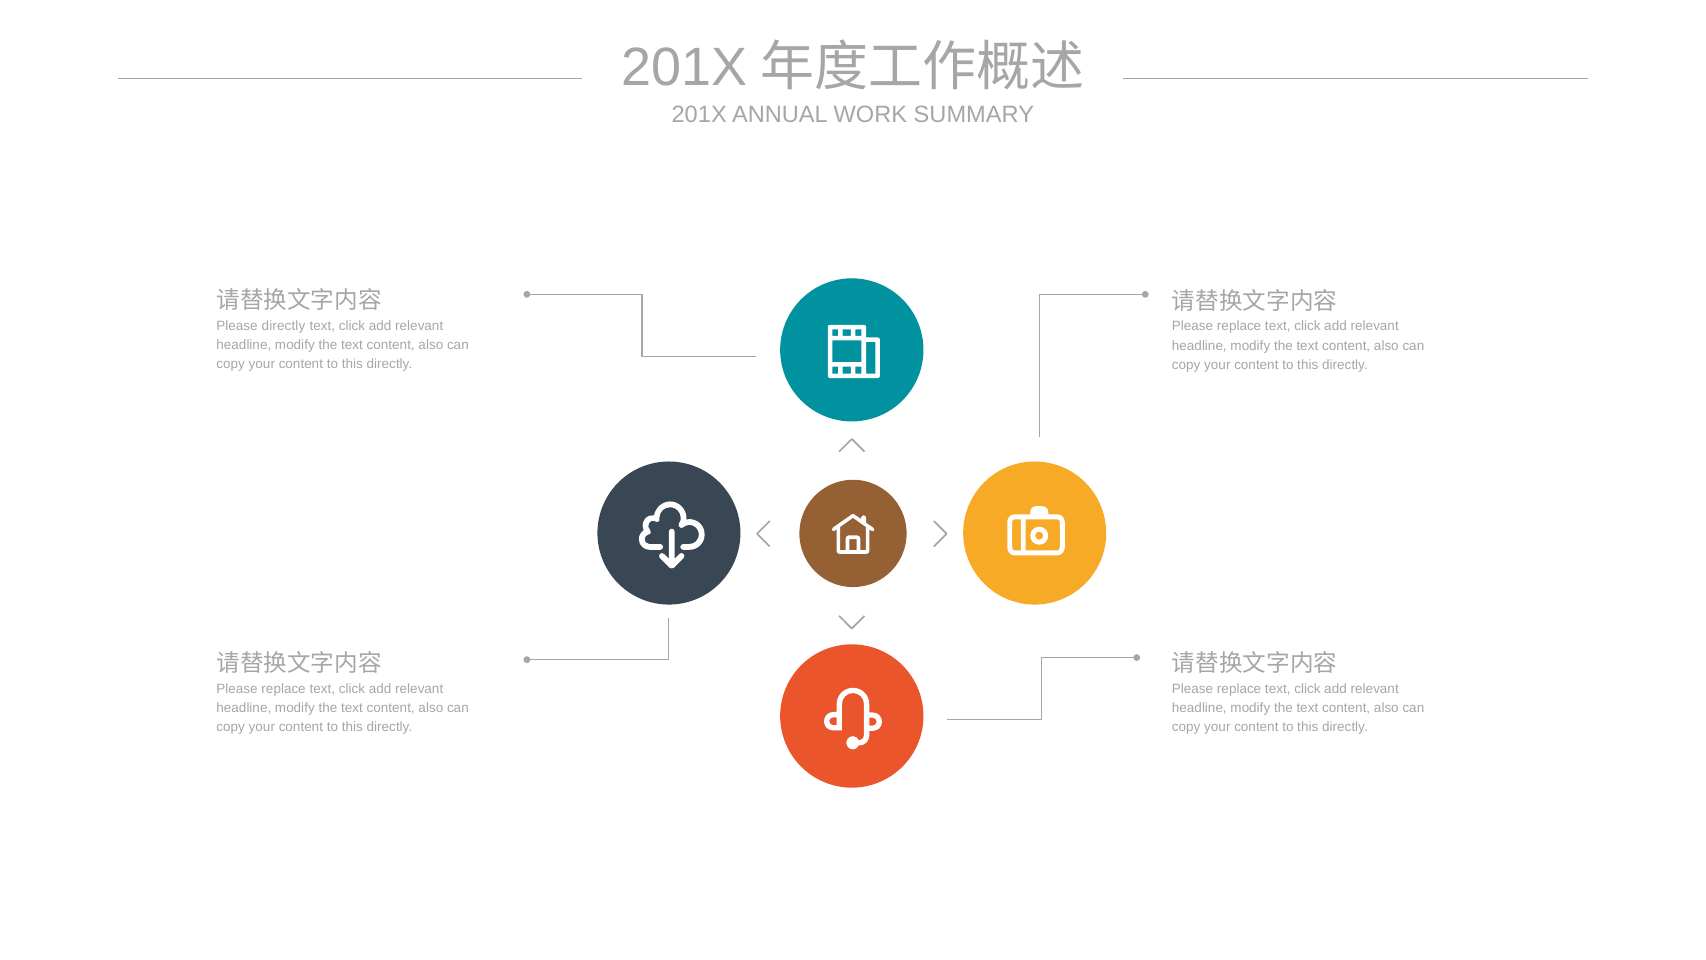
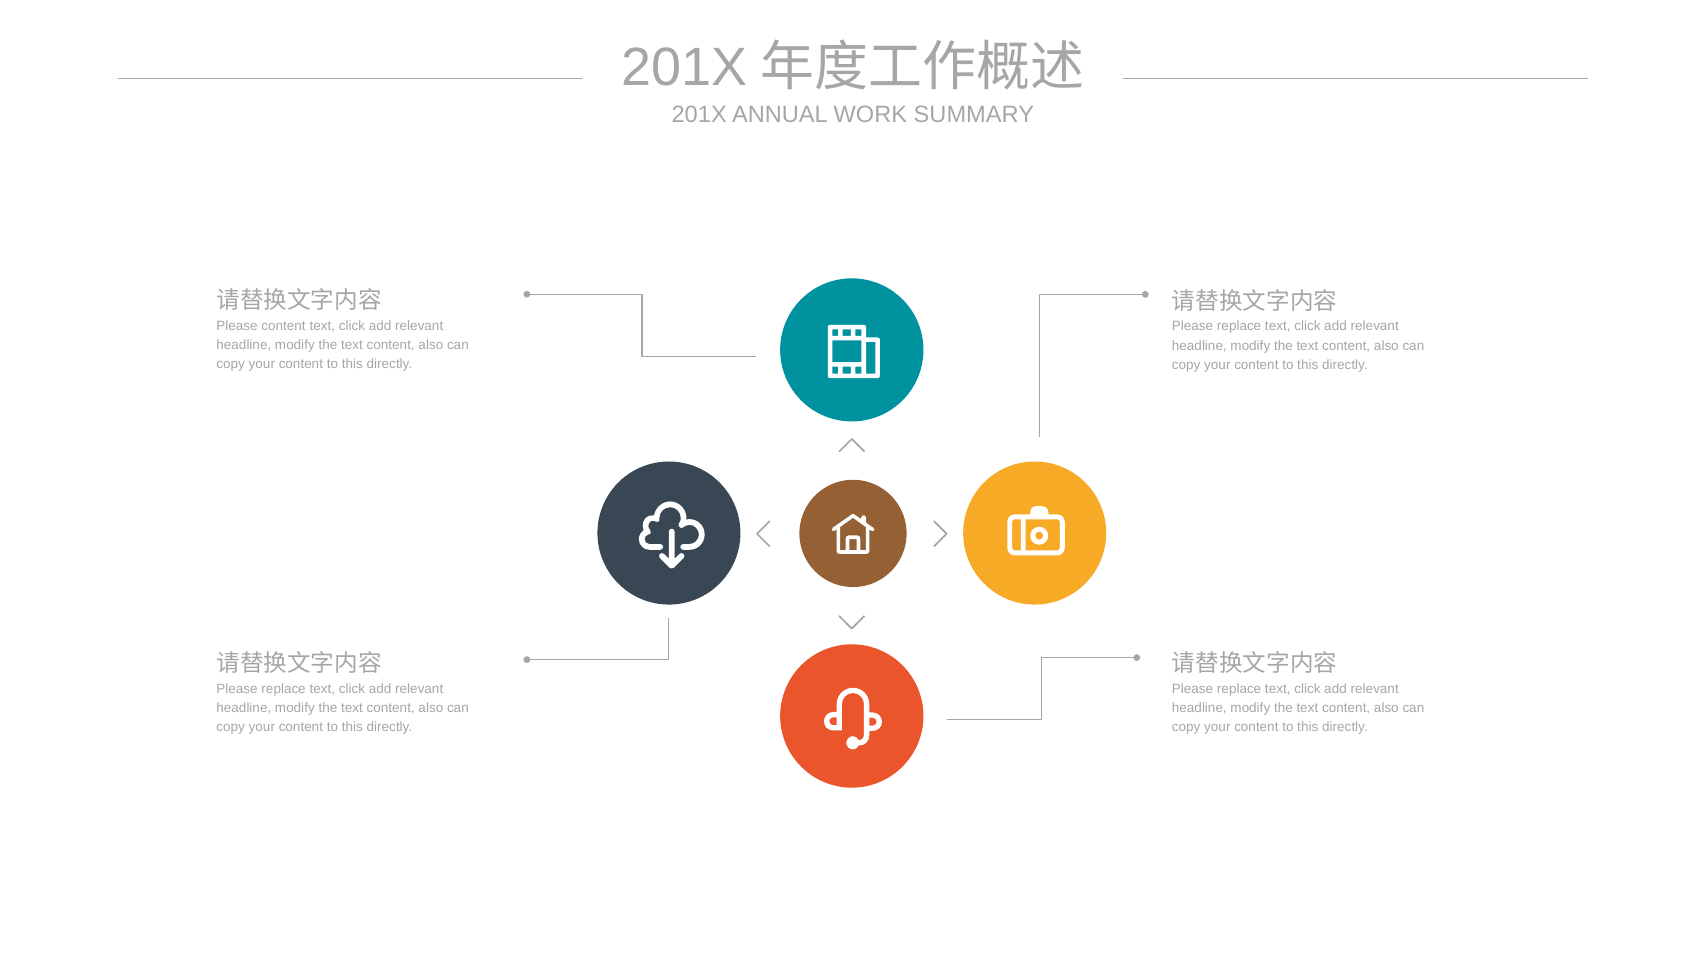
Please directly: directly -> content
